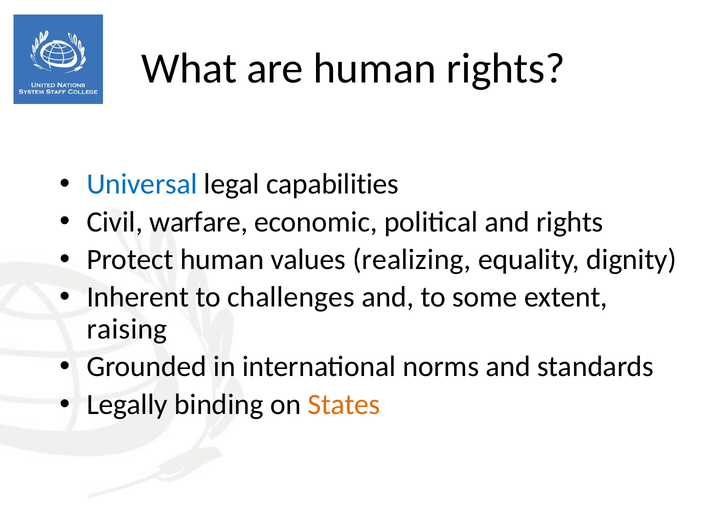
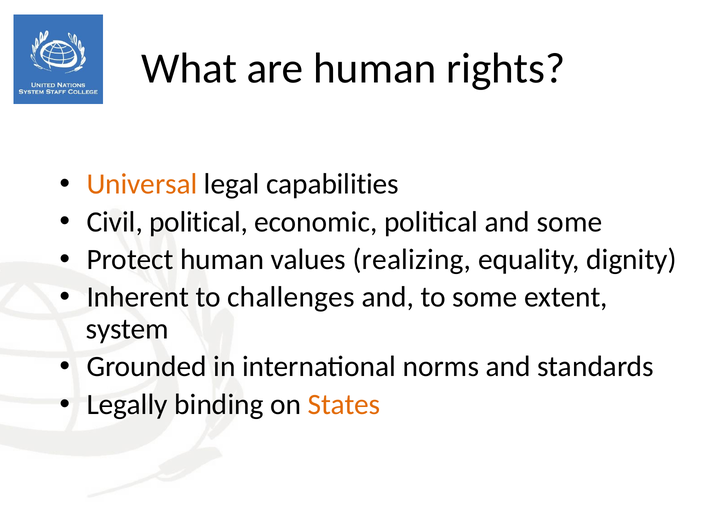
Universal colour: blue -> orange
Civil warfare: warfare -> political
and rights: rights -> some
raising: raising -> system
